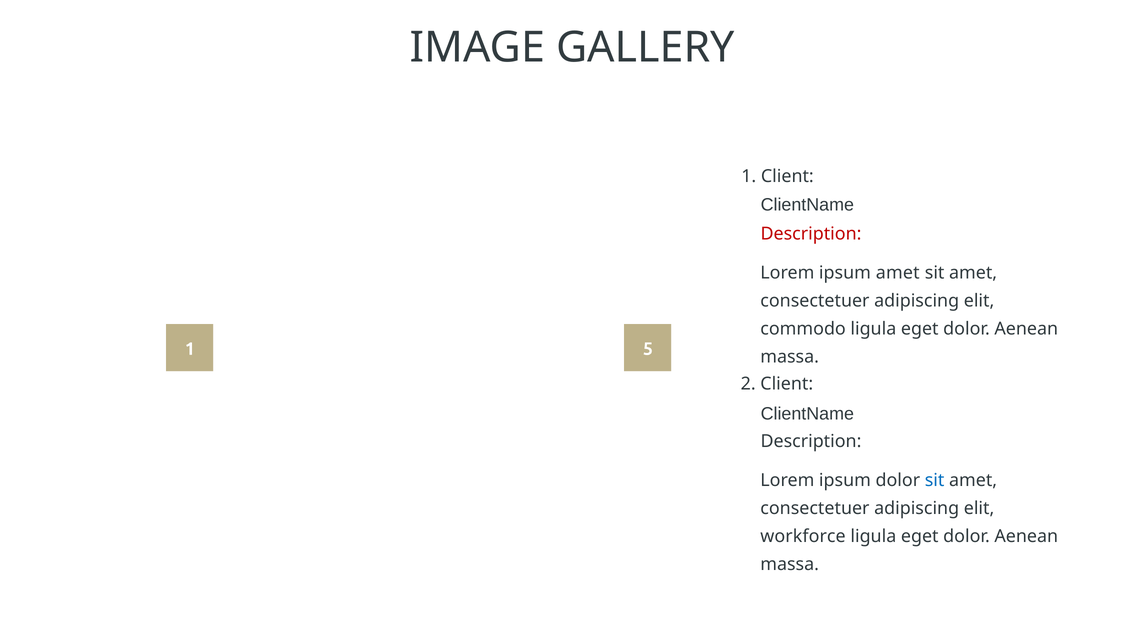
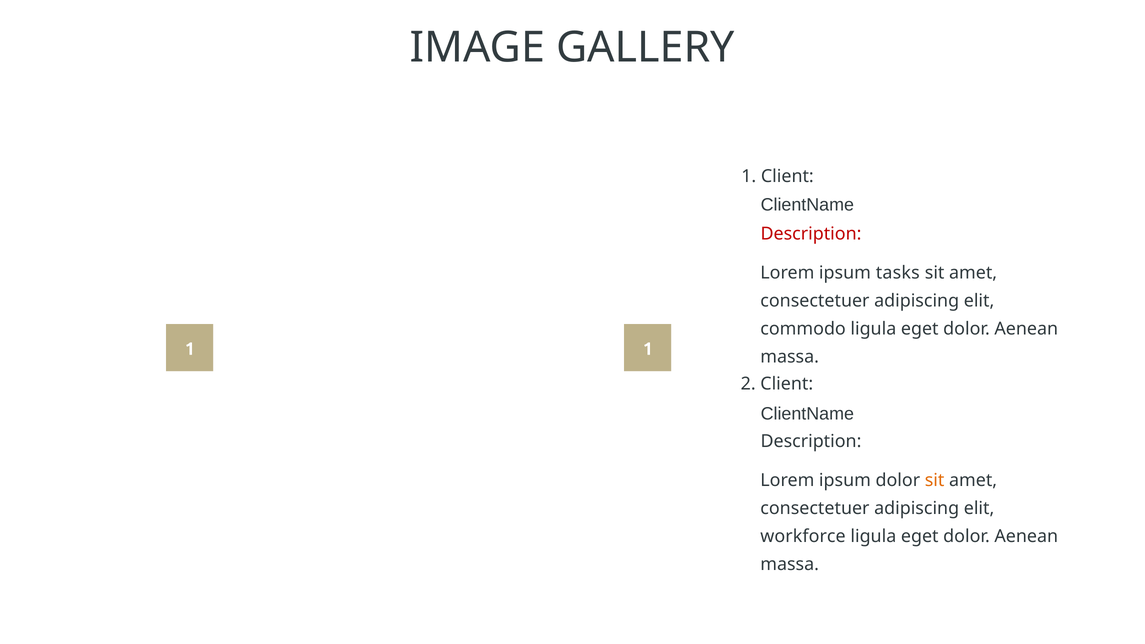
ipsum amet: amet -> tasks
1 5: 5 -> 1
sit at (935, 481) colour: blue -> orange
